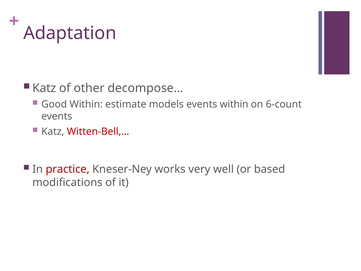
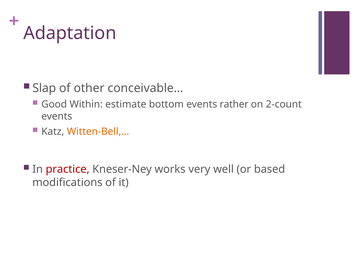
Katz at (44, 88): Katz -> Slap
decompose…: decompose… -> conceivable…
models: models -> bottom
events within: within -> rather
6-count: 6-count -> 2-count
Witten-Bell,… colour: red -> orange
